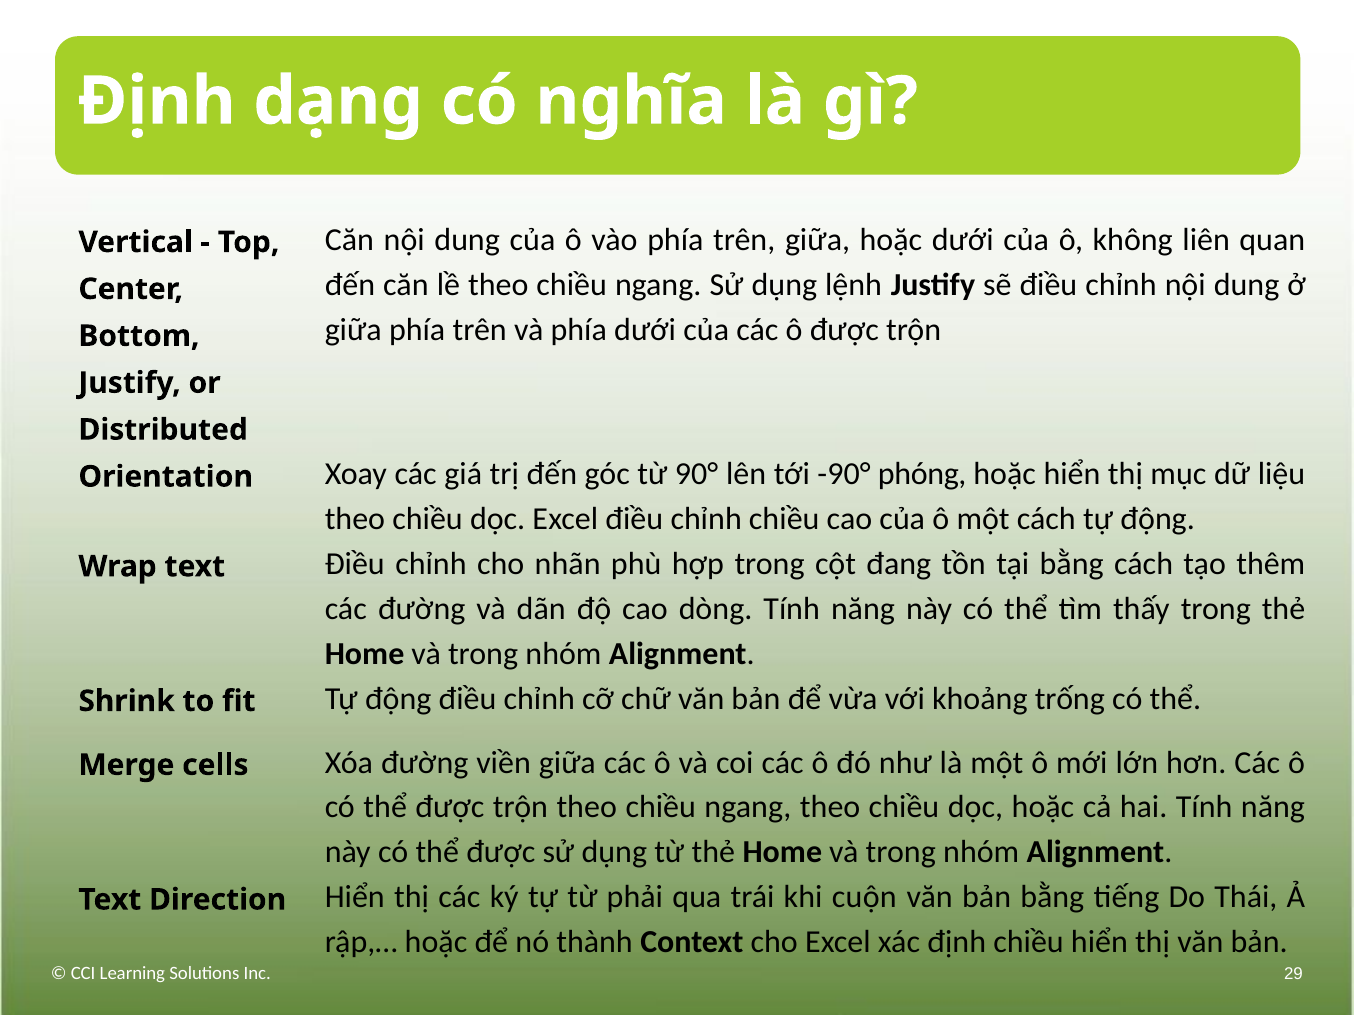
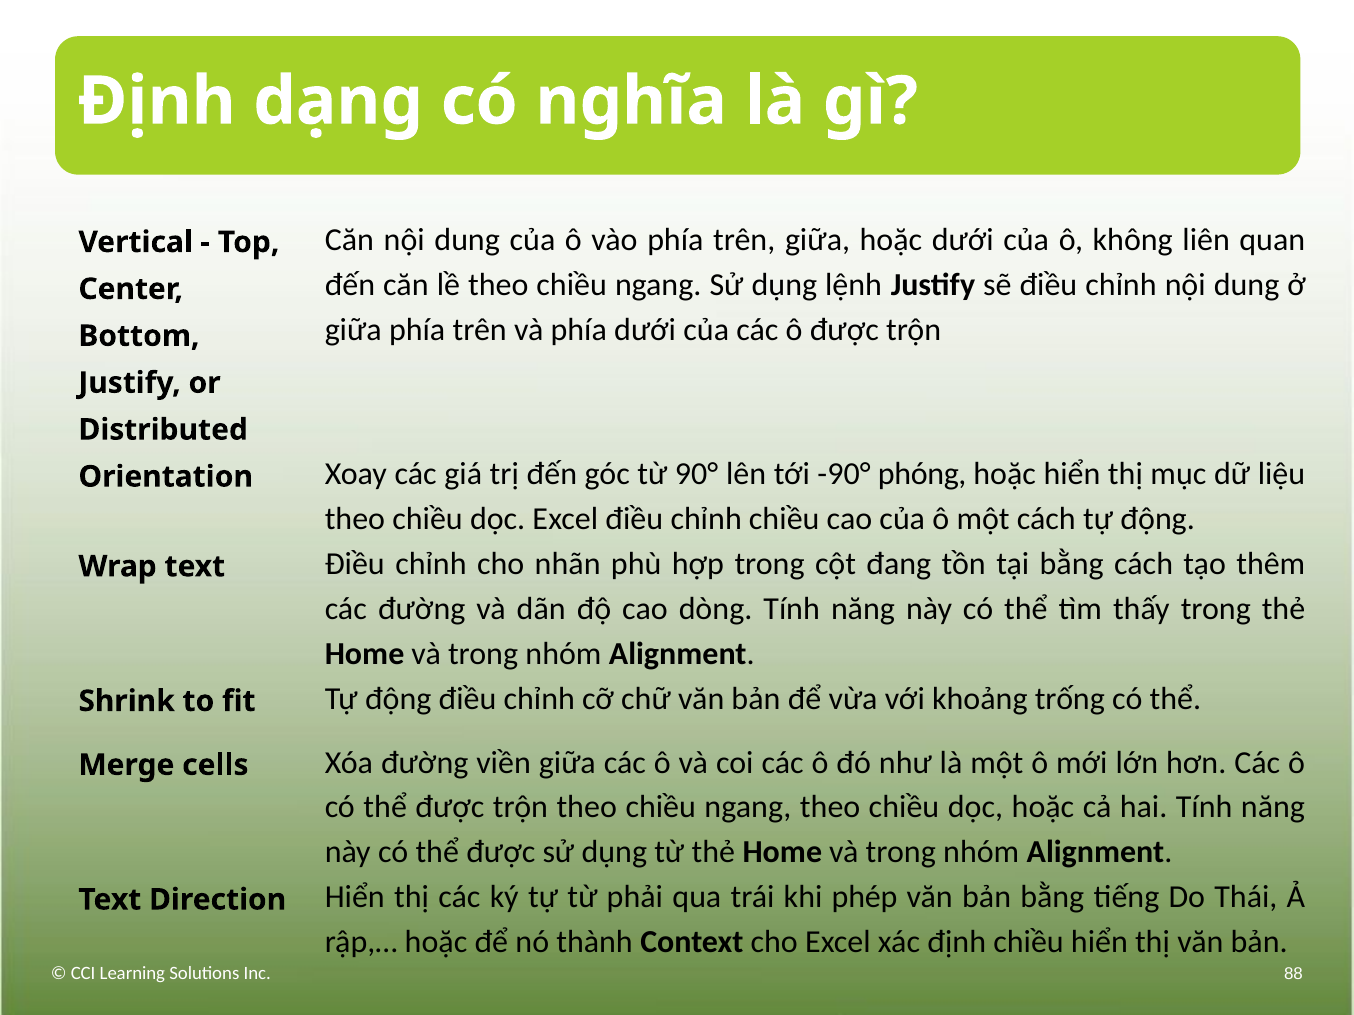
cuộn: cuộn -> phép
29: 29 -> 88
